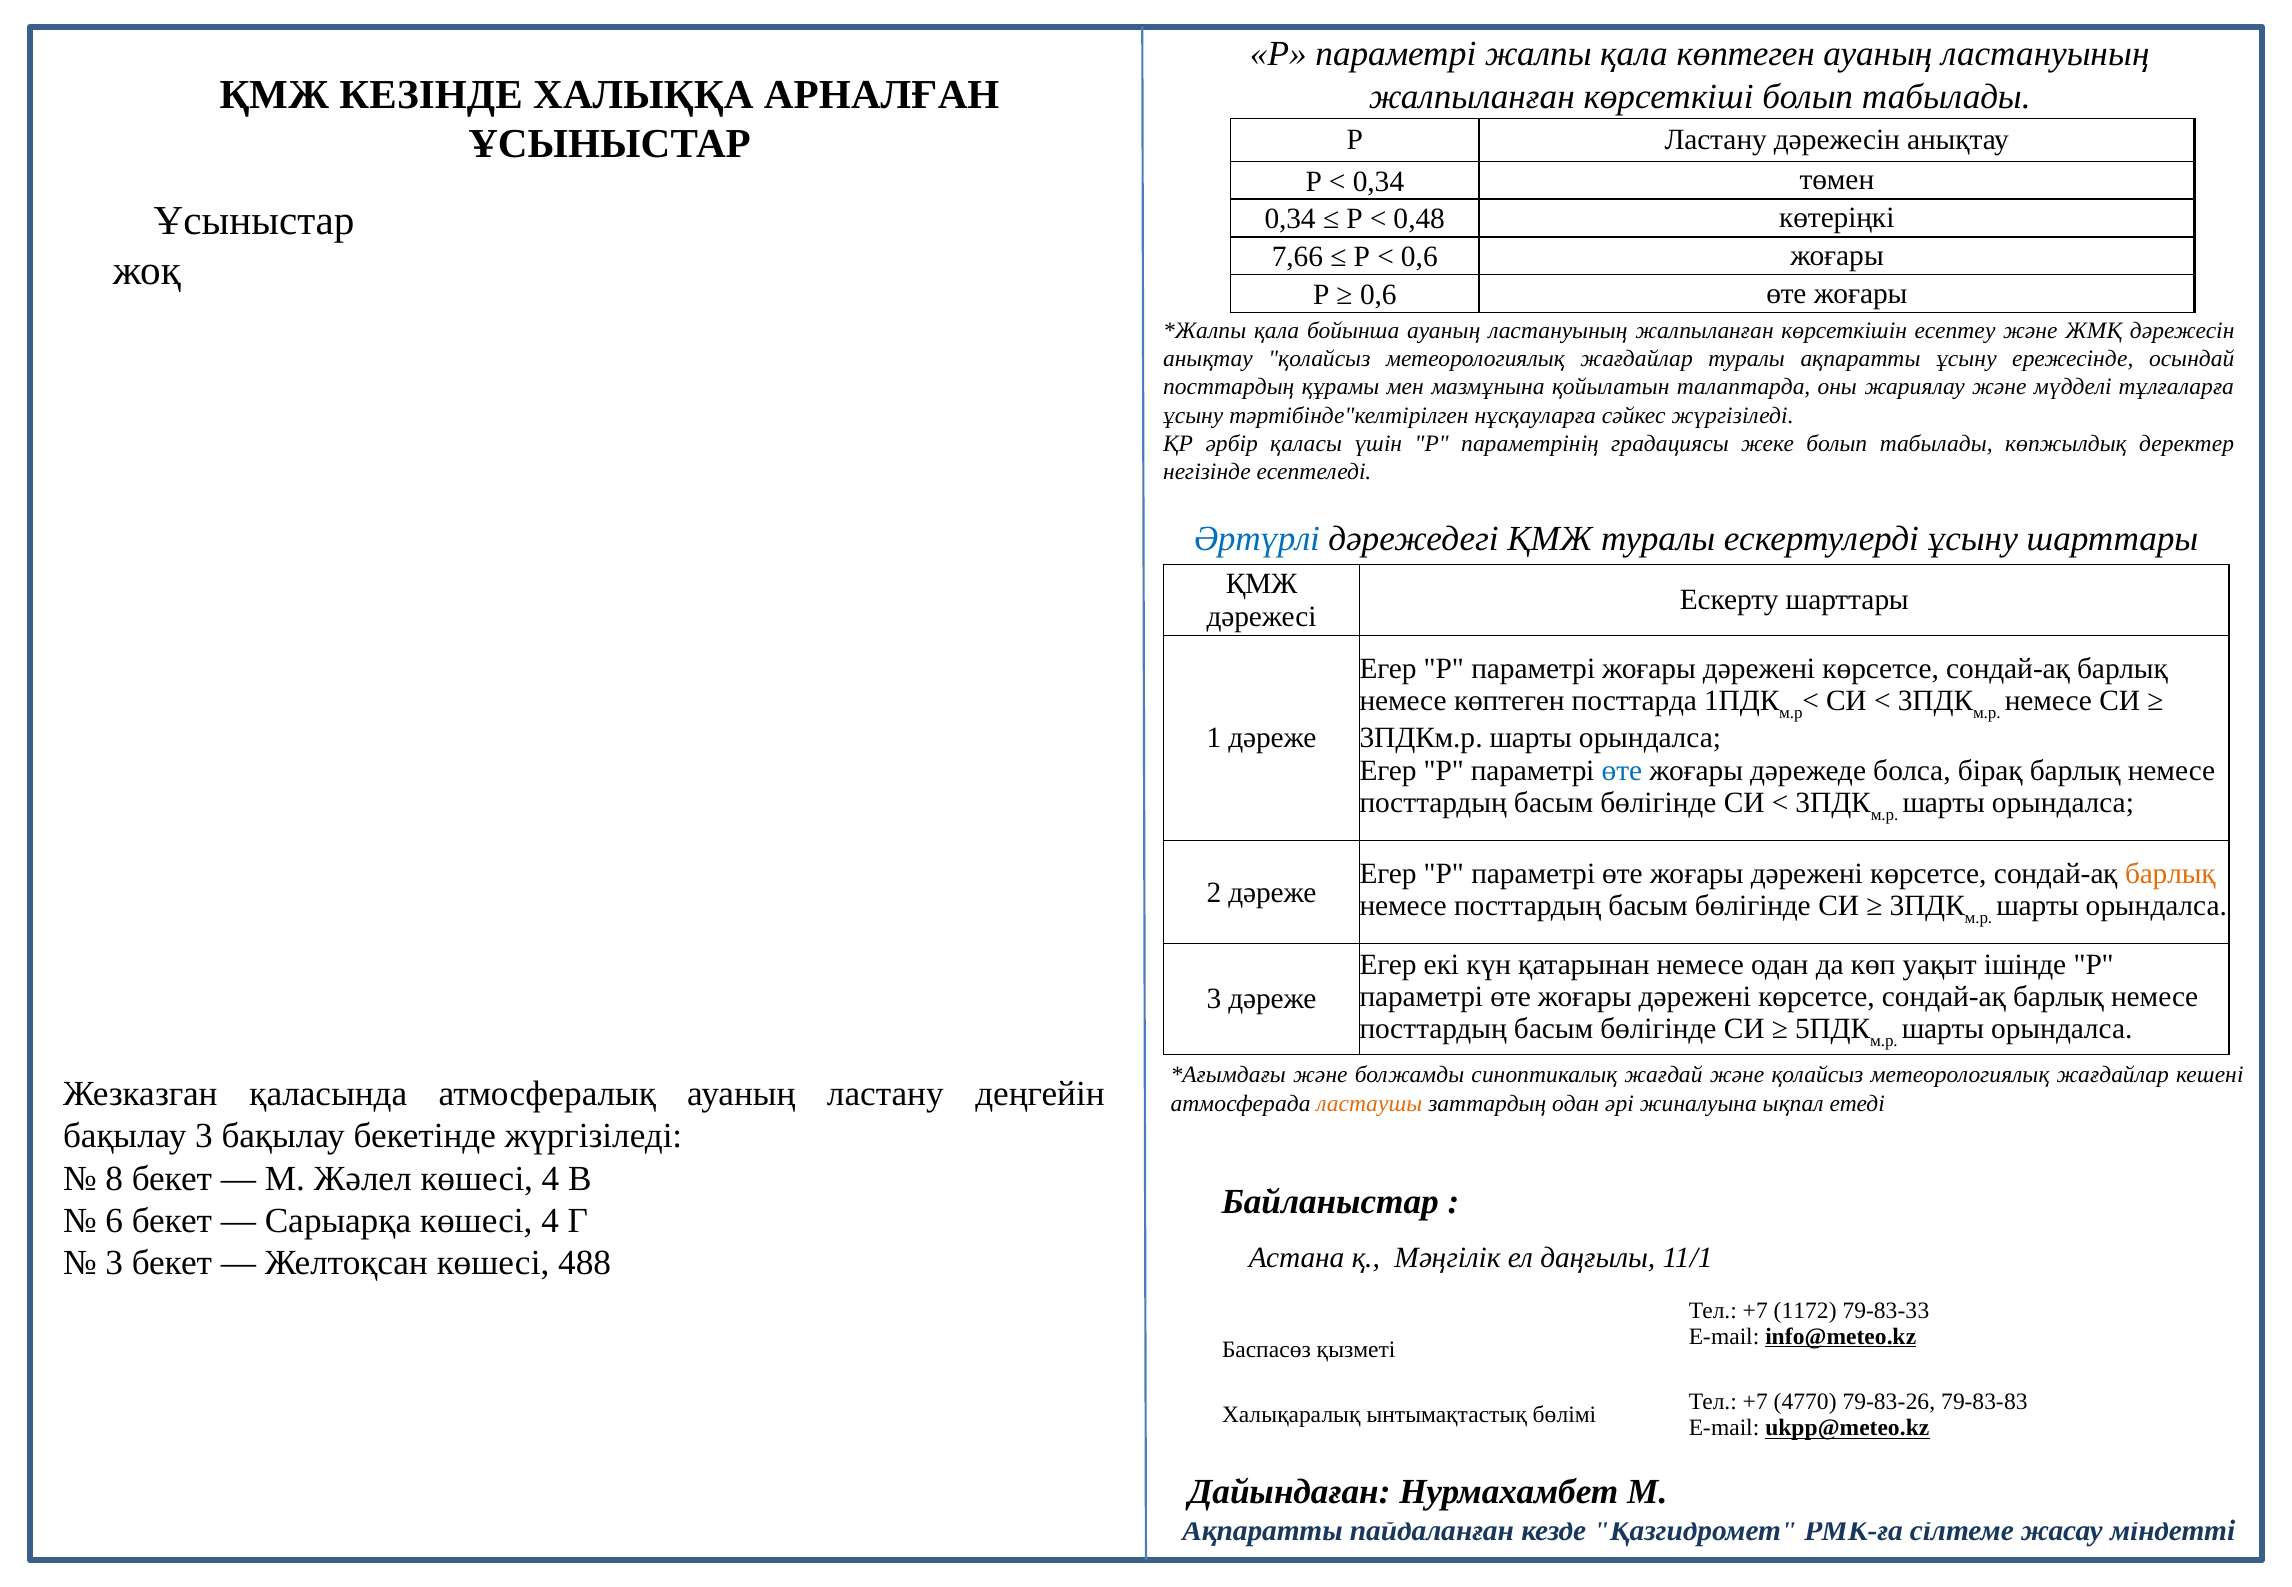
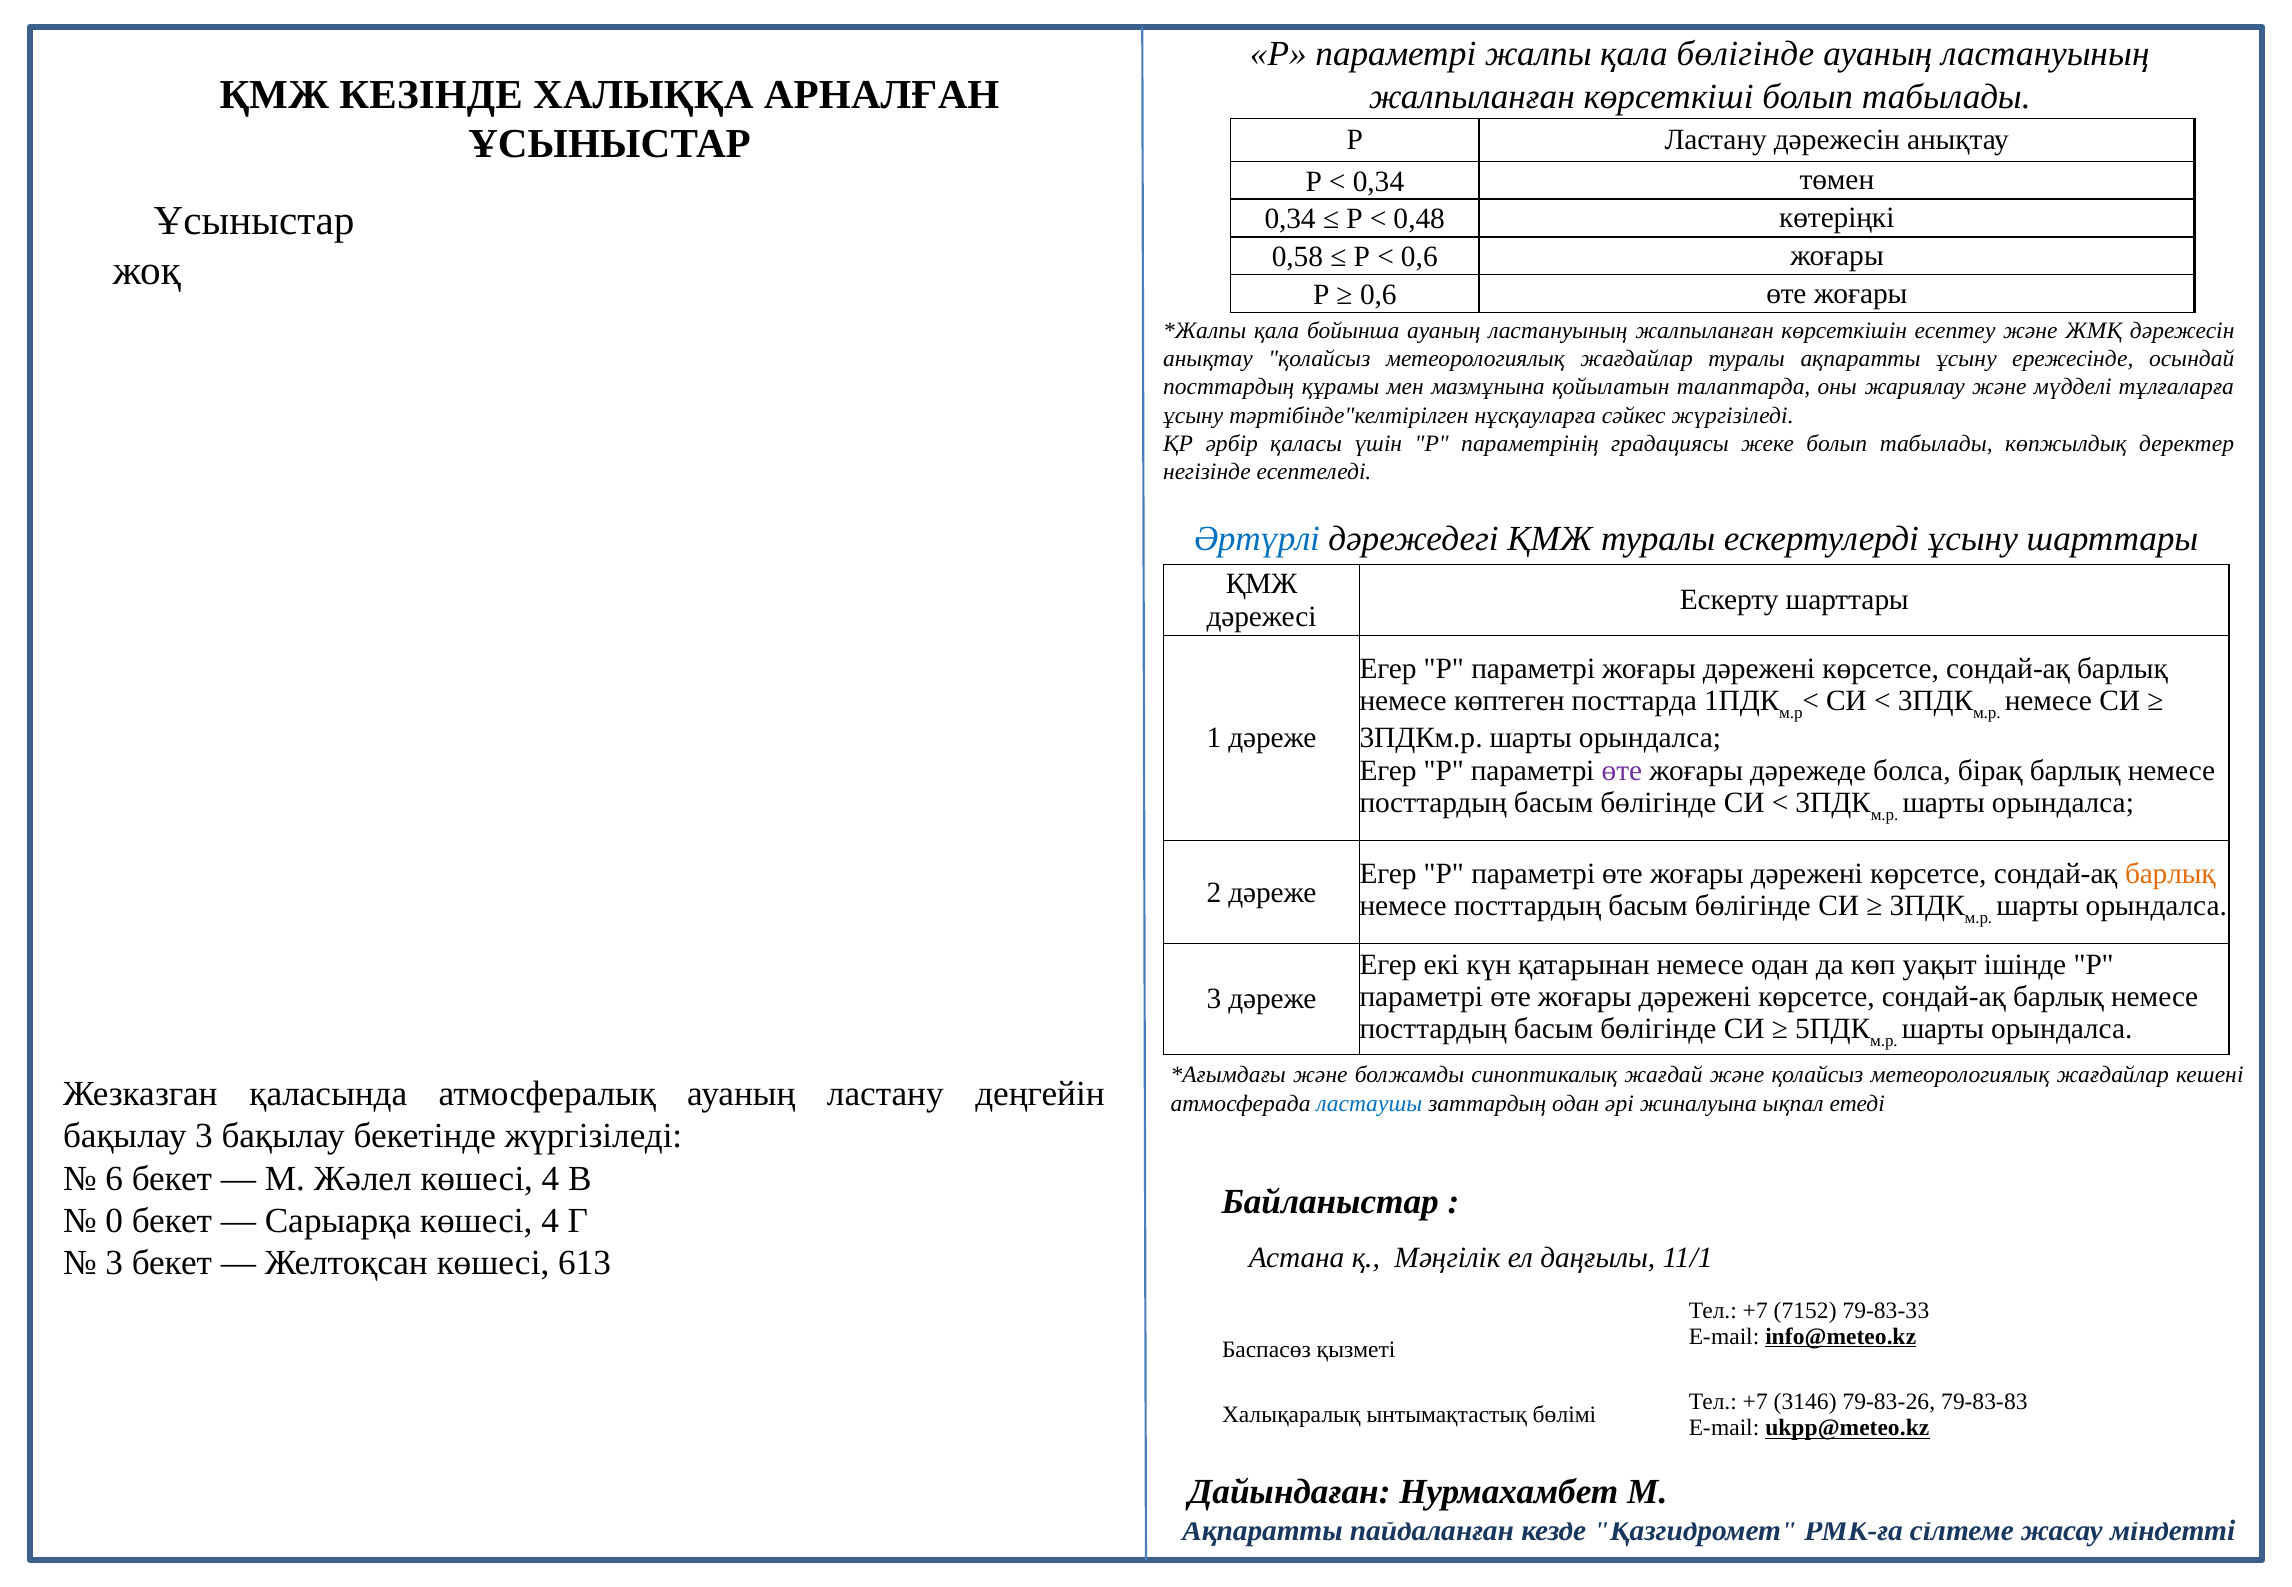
қала көптеген: көптеген -> бөлігінде
7,66: 7,66 -> 0,58
өте at (1622, 771) colour: blue -> purple
ластаушы colour: orange -> blue
8: 8 -> 6
6: 6 -> 0
488: 488 -> 613
1172: 1172 -> 7152
4770: 4770 -> 3146
